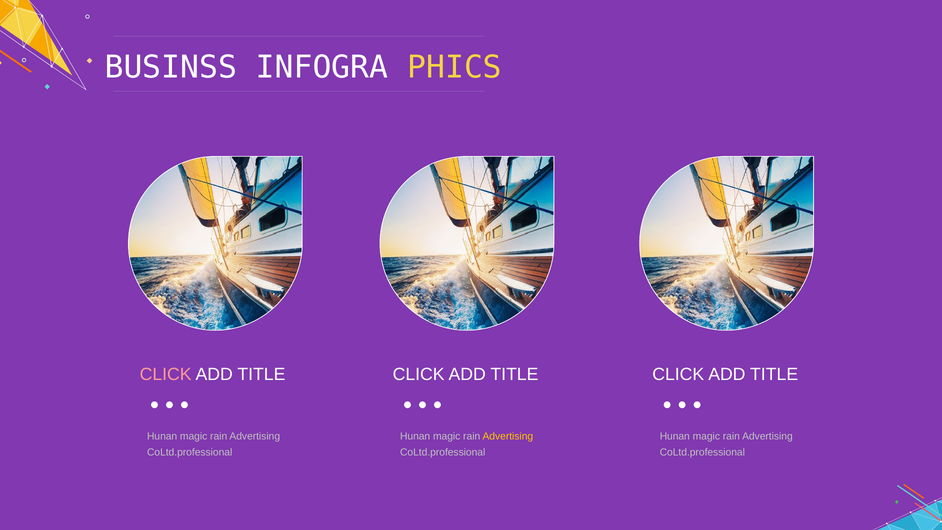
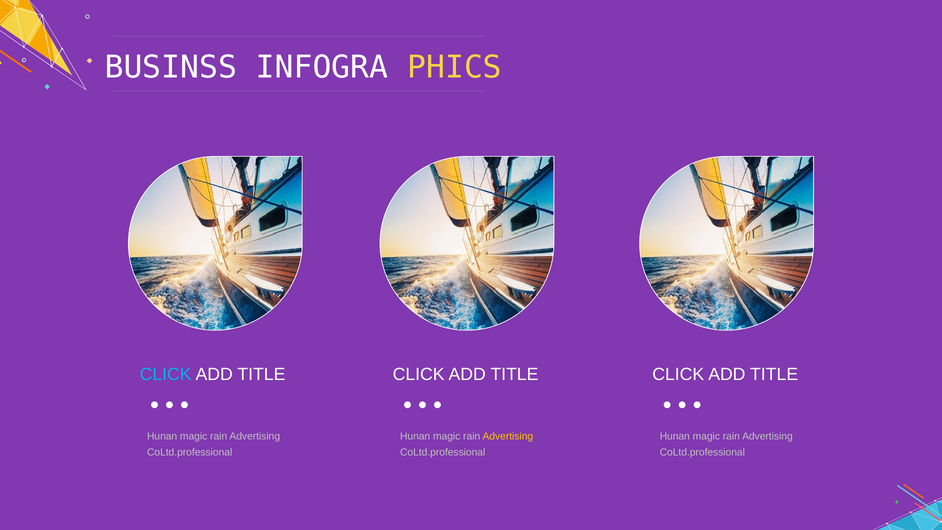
CLICK at (166, 374) colour: pink -> light blue
